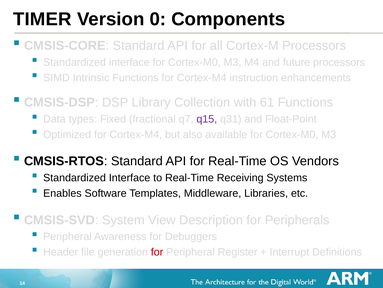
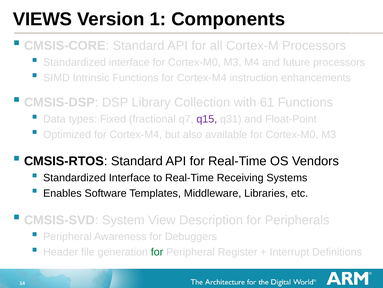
TIMER: TIMER -> VIEWS
0: 0 -> 1
for at (157, 251) colour: red -> green
